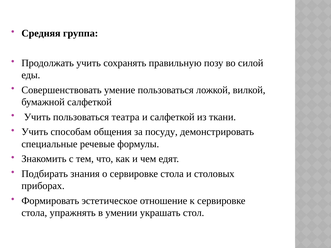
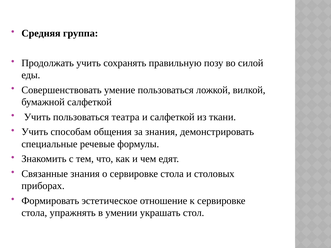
за посуду: посуду -> знания
Подбирать: Подбирать -> Связанные
